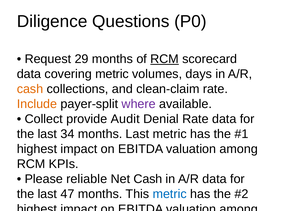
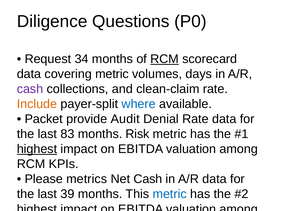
29: 29 -> 34
cash at (30, 89) colour: orange -> purple
where colour: purple -> blue
Collect at (44, 119): Collect -> Packet
34: 34 -> 83
months Last: Last -> Risk
highest at (37, 149) underline: none -> present
reliable: reliable -> metrics
47: 47 -> 39
